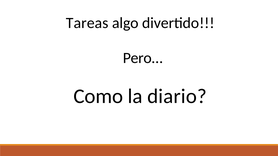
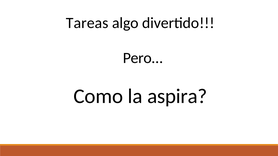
diario: diario -> aspira
